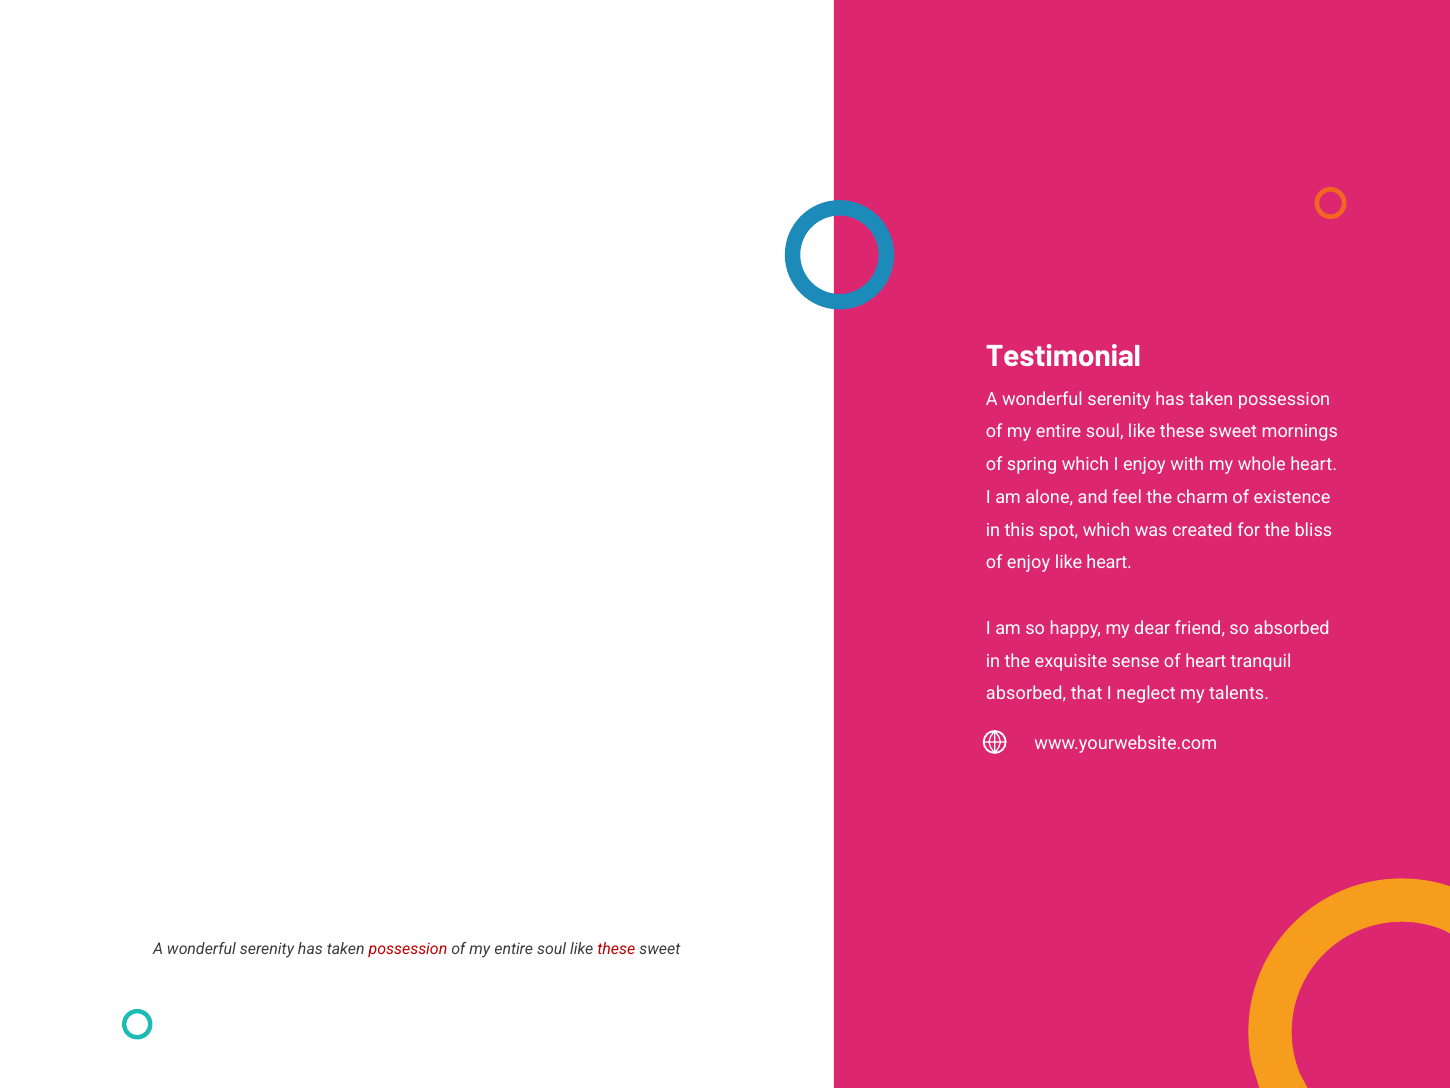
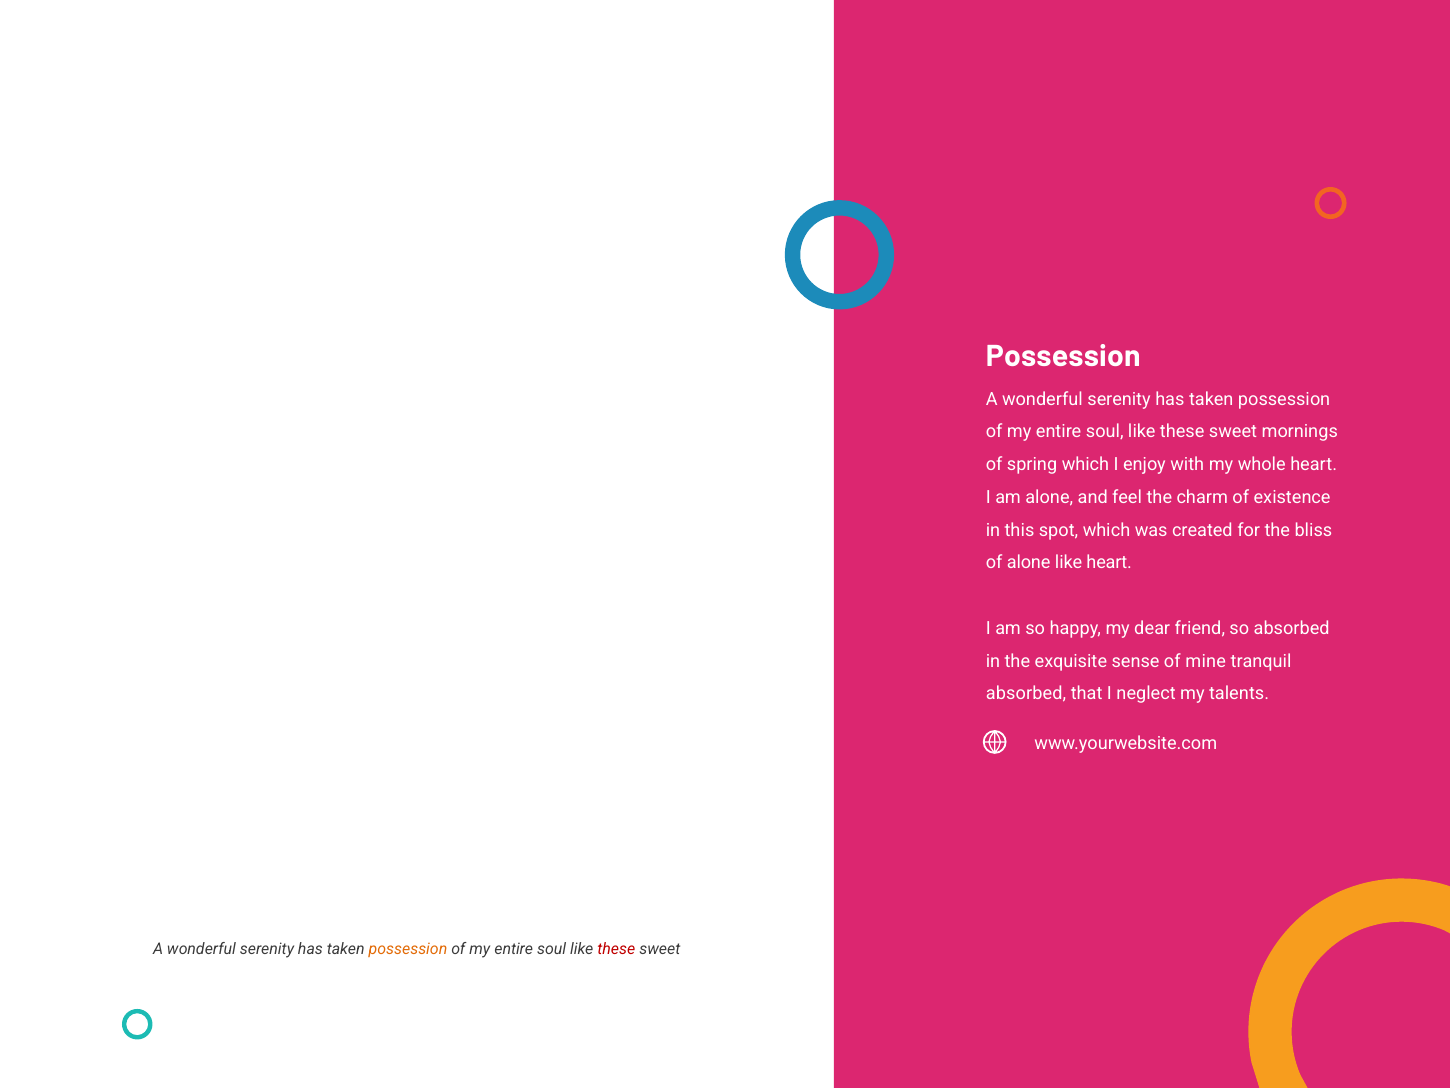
Testimonial at (1063, 357): Testimonial -> Possession
of enjoy: enjoy -> alone
of heart: heart -> mine
possession at (408, 949) colour: red -> orange
